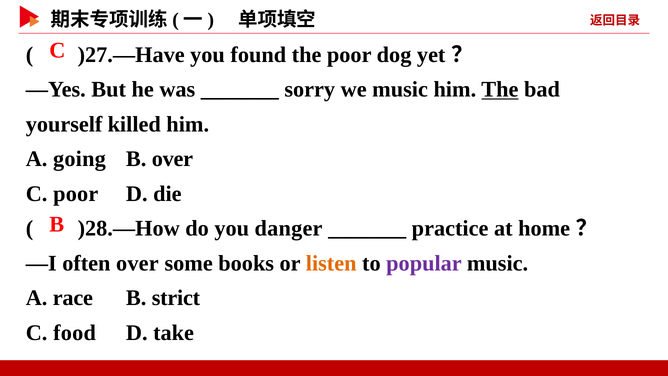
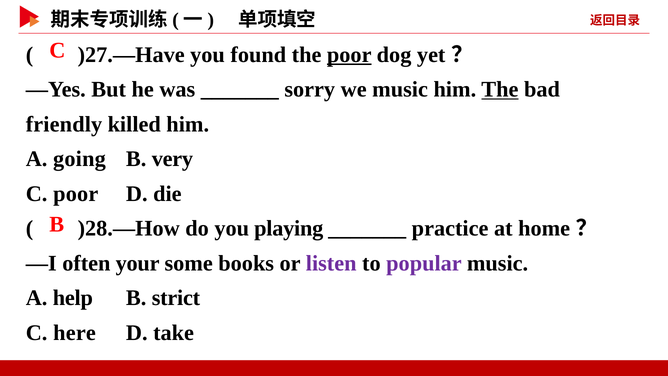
poor at (349, 55) underline: none -> present
yourself: yourself -> friendly
B over: over -> very
danger: danger -> playing
often over: over -> your
listen colour: orange -> purple
race: race -> help
food: food -> here
